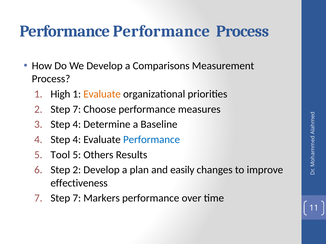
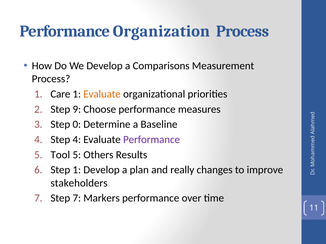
Performance Performance: Performance -> Organization
High: High -> Care
2 Step 7: 7 -> 9
3 Step 4: 4 -> 0
Performance at (152, 140) colour: blue -> purple
Step 2: 2 -> 1
easily: easily -> really
effectiveness: effectiveness -> stakeholders
